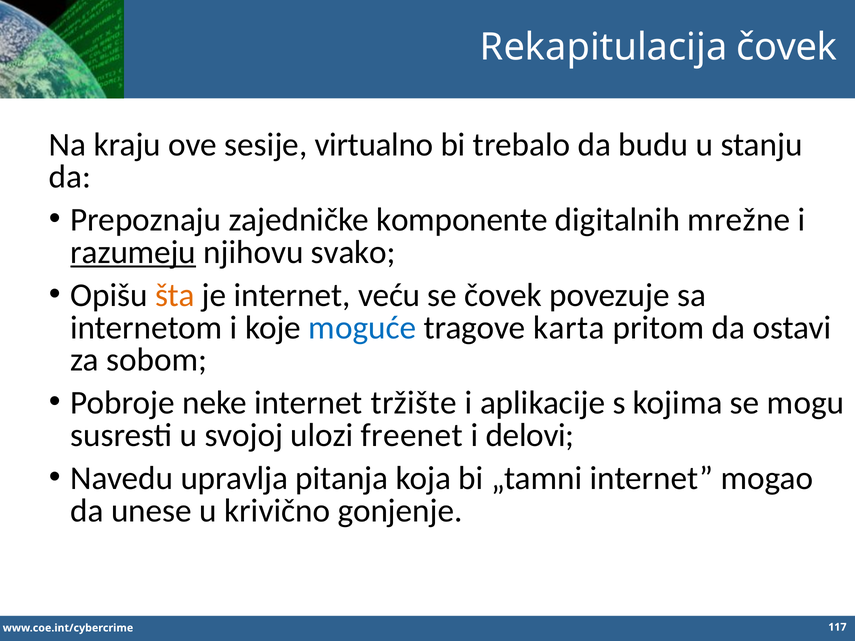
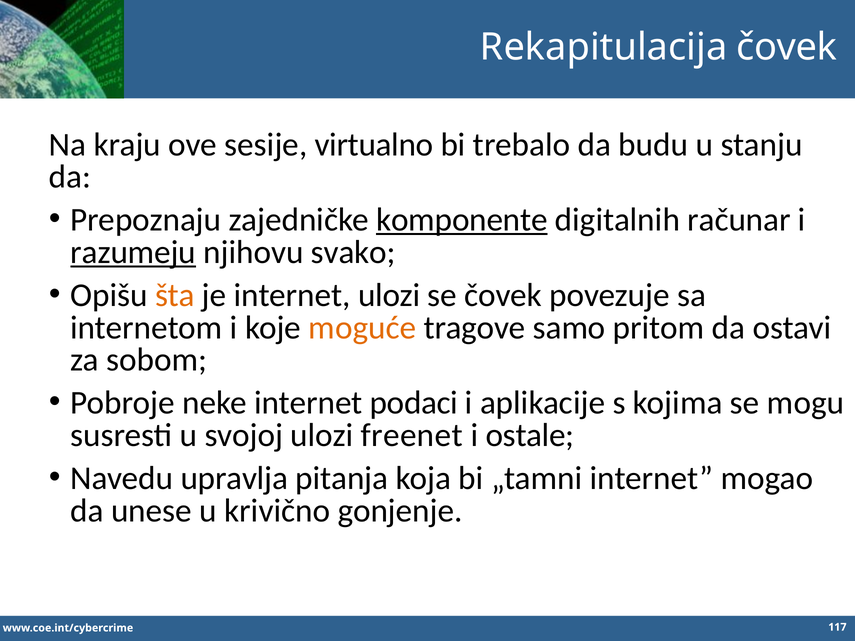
komponente underline: none -> present
mrežne: mrežne -> računar
internet veću: veću -> ulozi
moguće colour: blue -> orange
karta: karta -> samo
tržište: tržište -> podaci
delovi: delovi -> ostale
